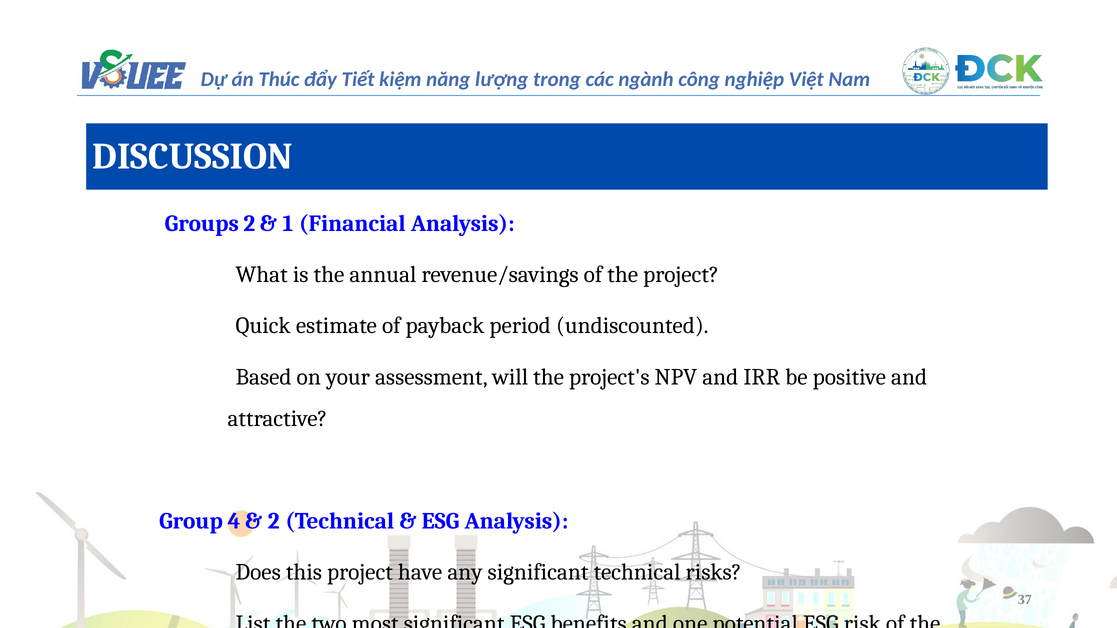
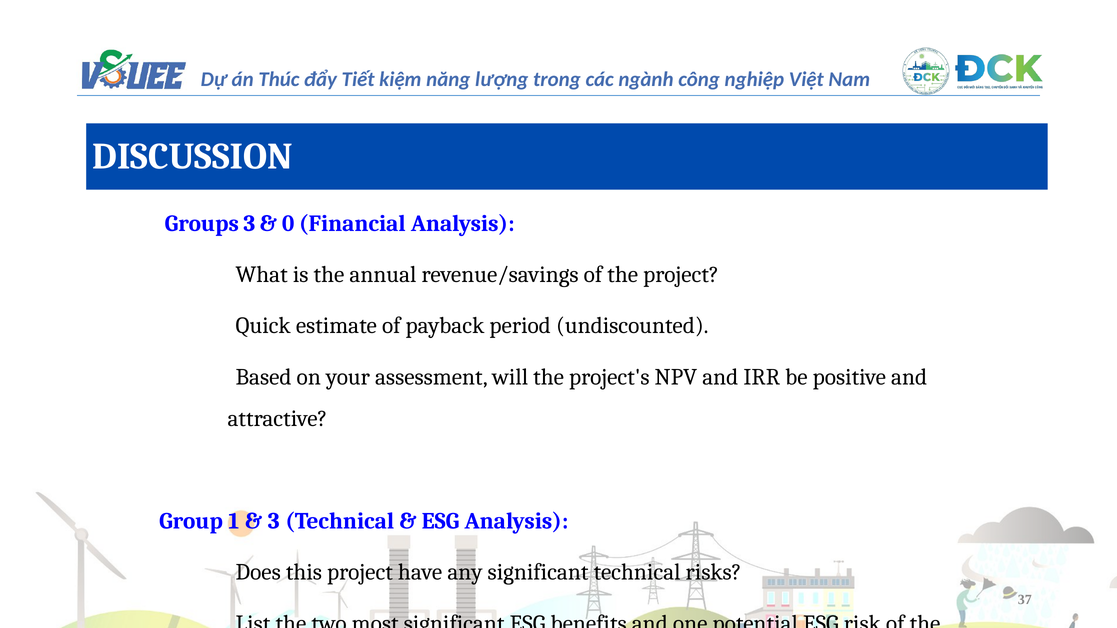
Groups 2: 2 -> 3
1: 1 -> 0
4: 4 -> 1
2 at (274, 521): 2 -> 3
